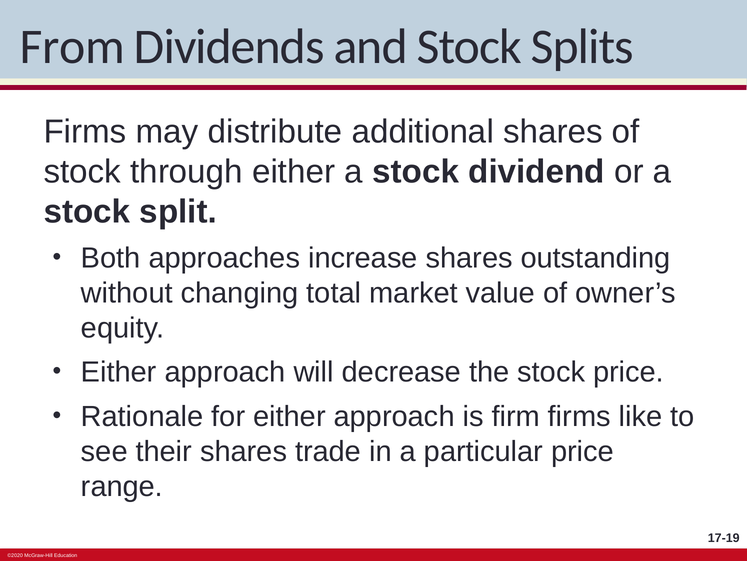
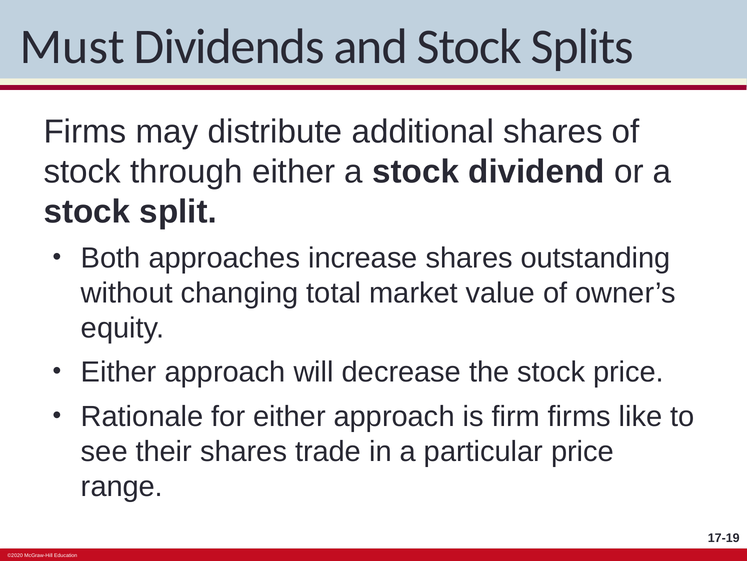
From: From -> Must
